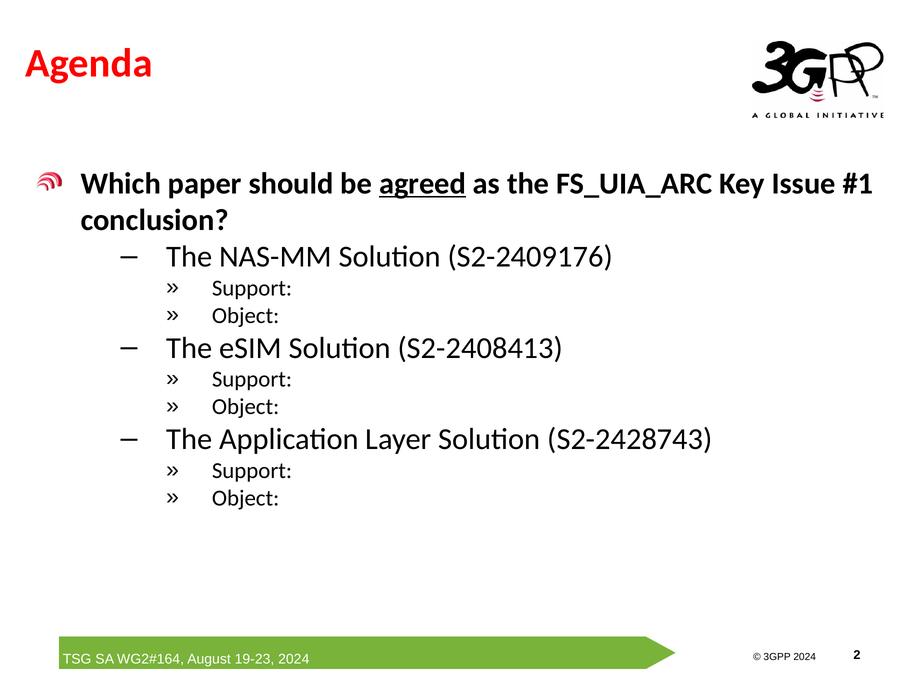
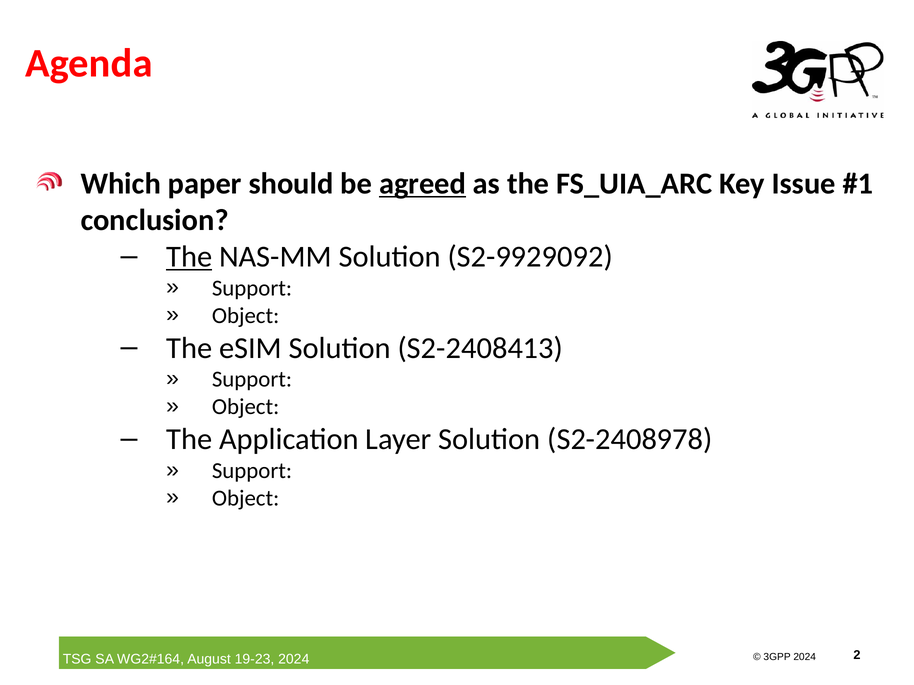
The at (189, 257) underline: none -> present
S2-2409176: S2-2409176 -> S2-9929092
S2-2428743: S2-2428743 -> S2-2408978
